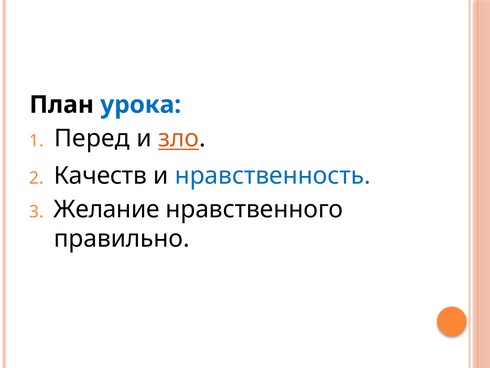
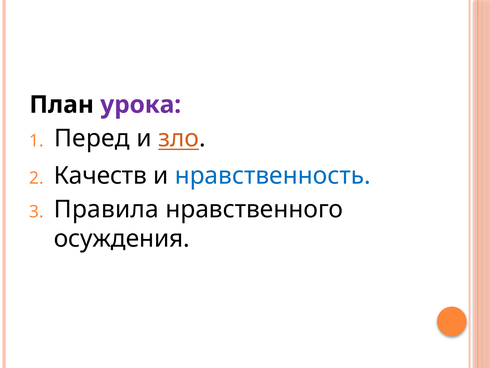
урока colour: blue -> purple
Желание: Желание -> Правила
правильно: правильно -> осуждения
